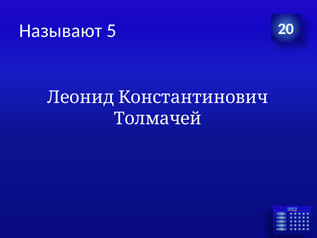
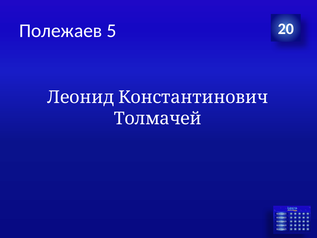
Называют: Называют -> Полежаев
